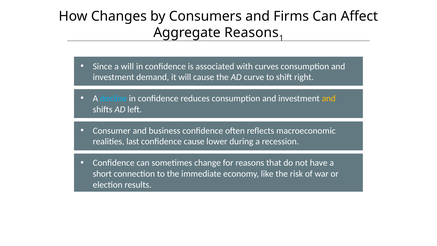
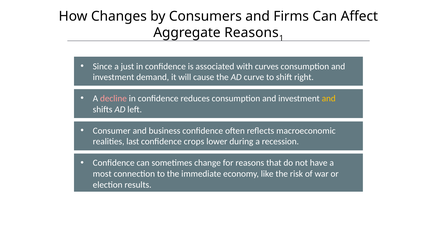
a will: will -> just
decline colour: light blue -> pink
confidence cause: cause -> crops
short: short -> most
